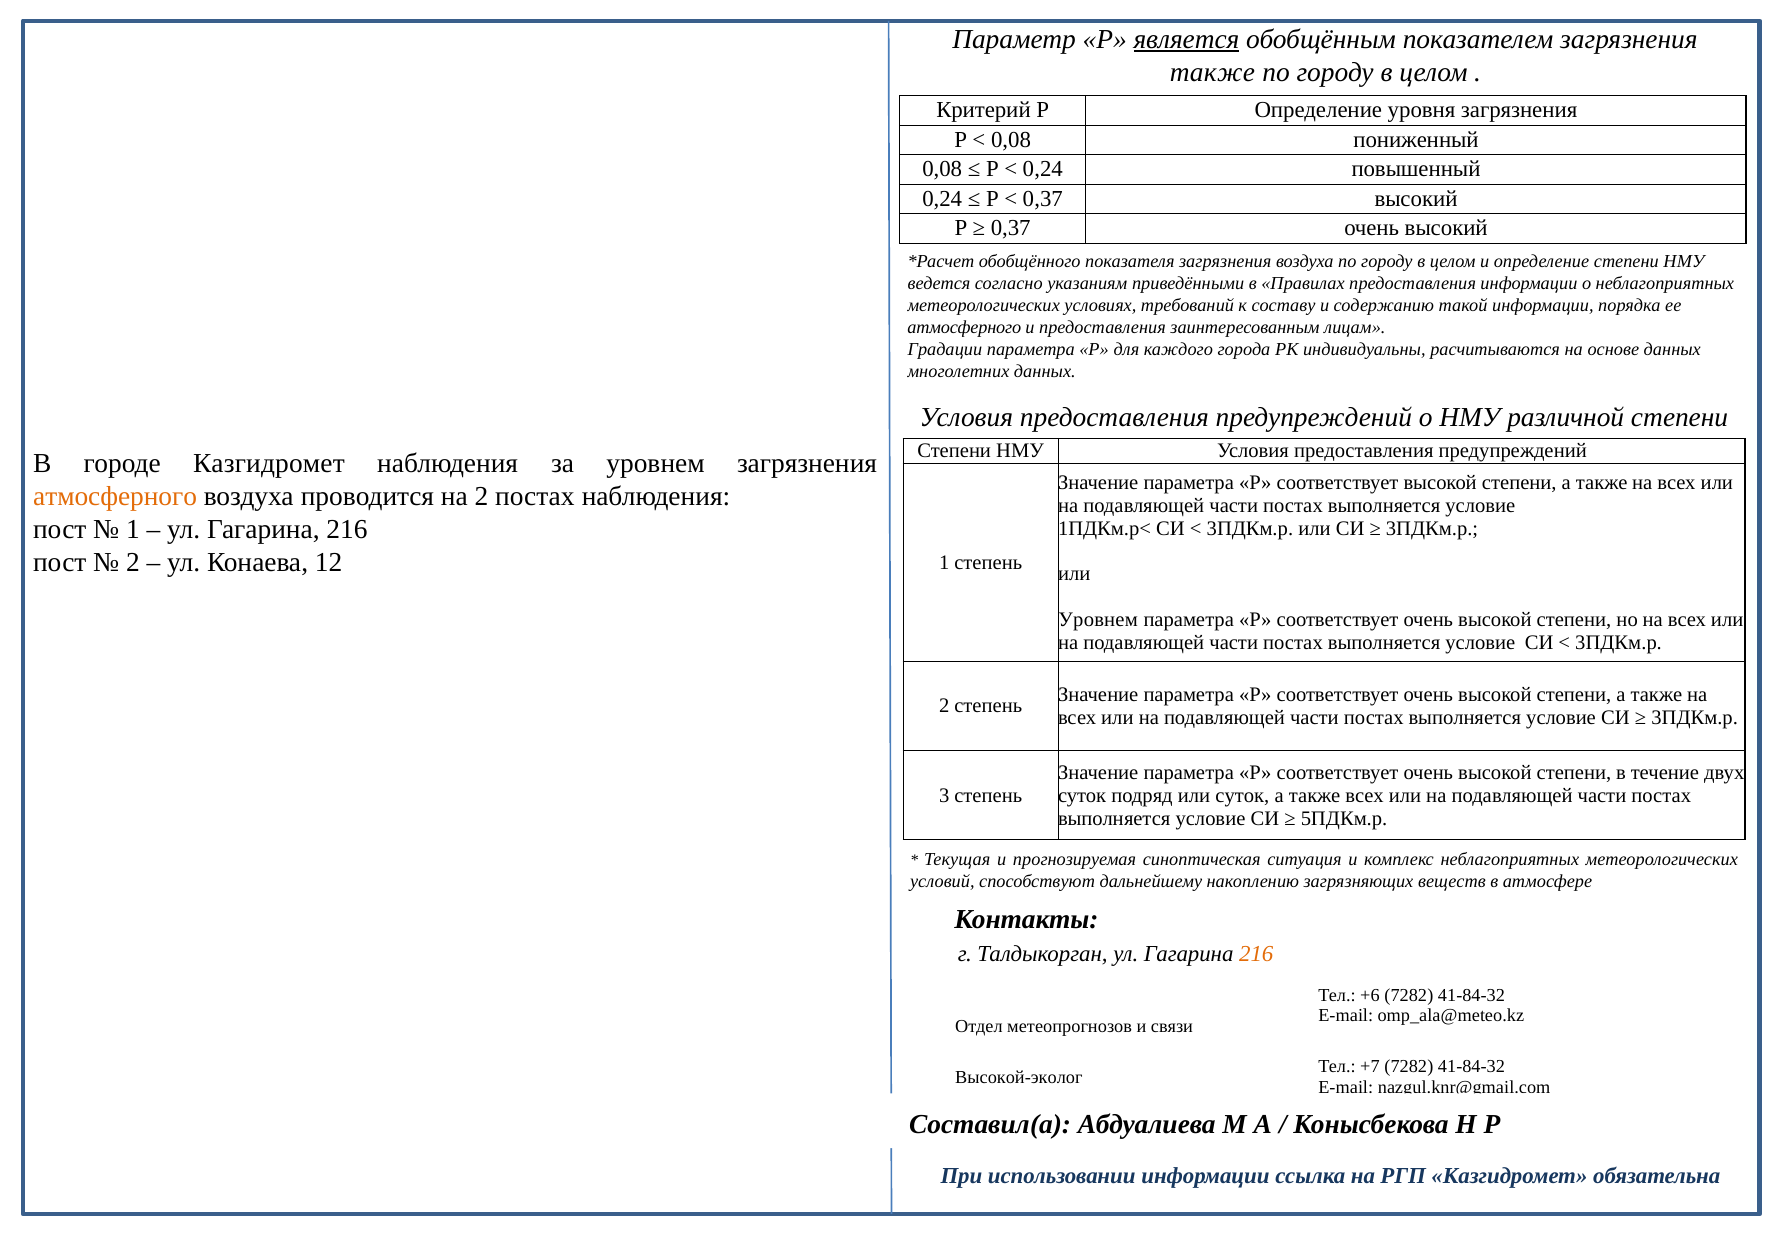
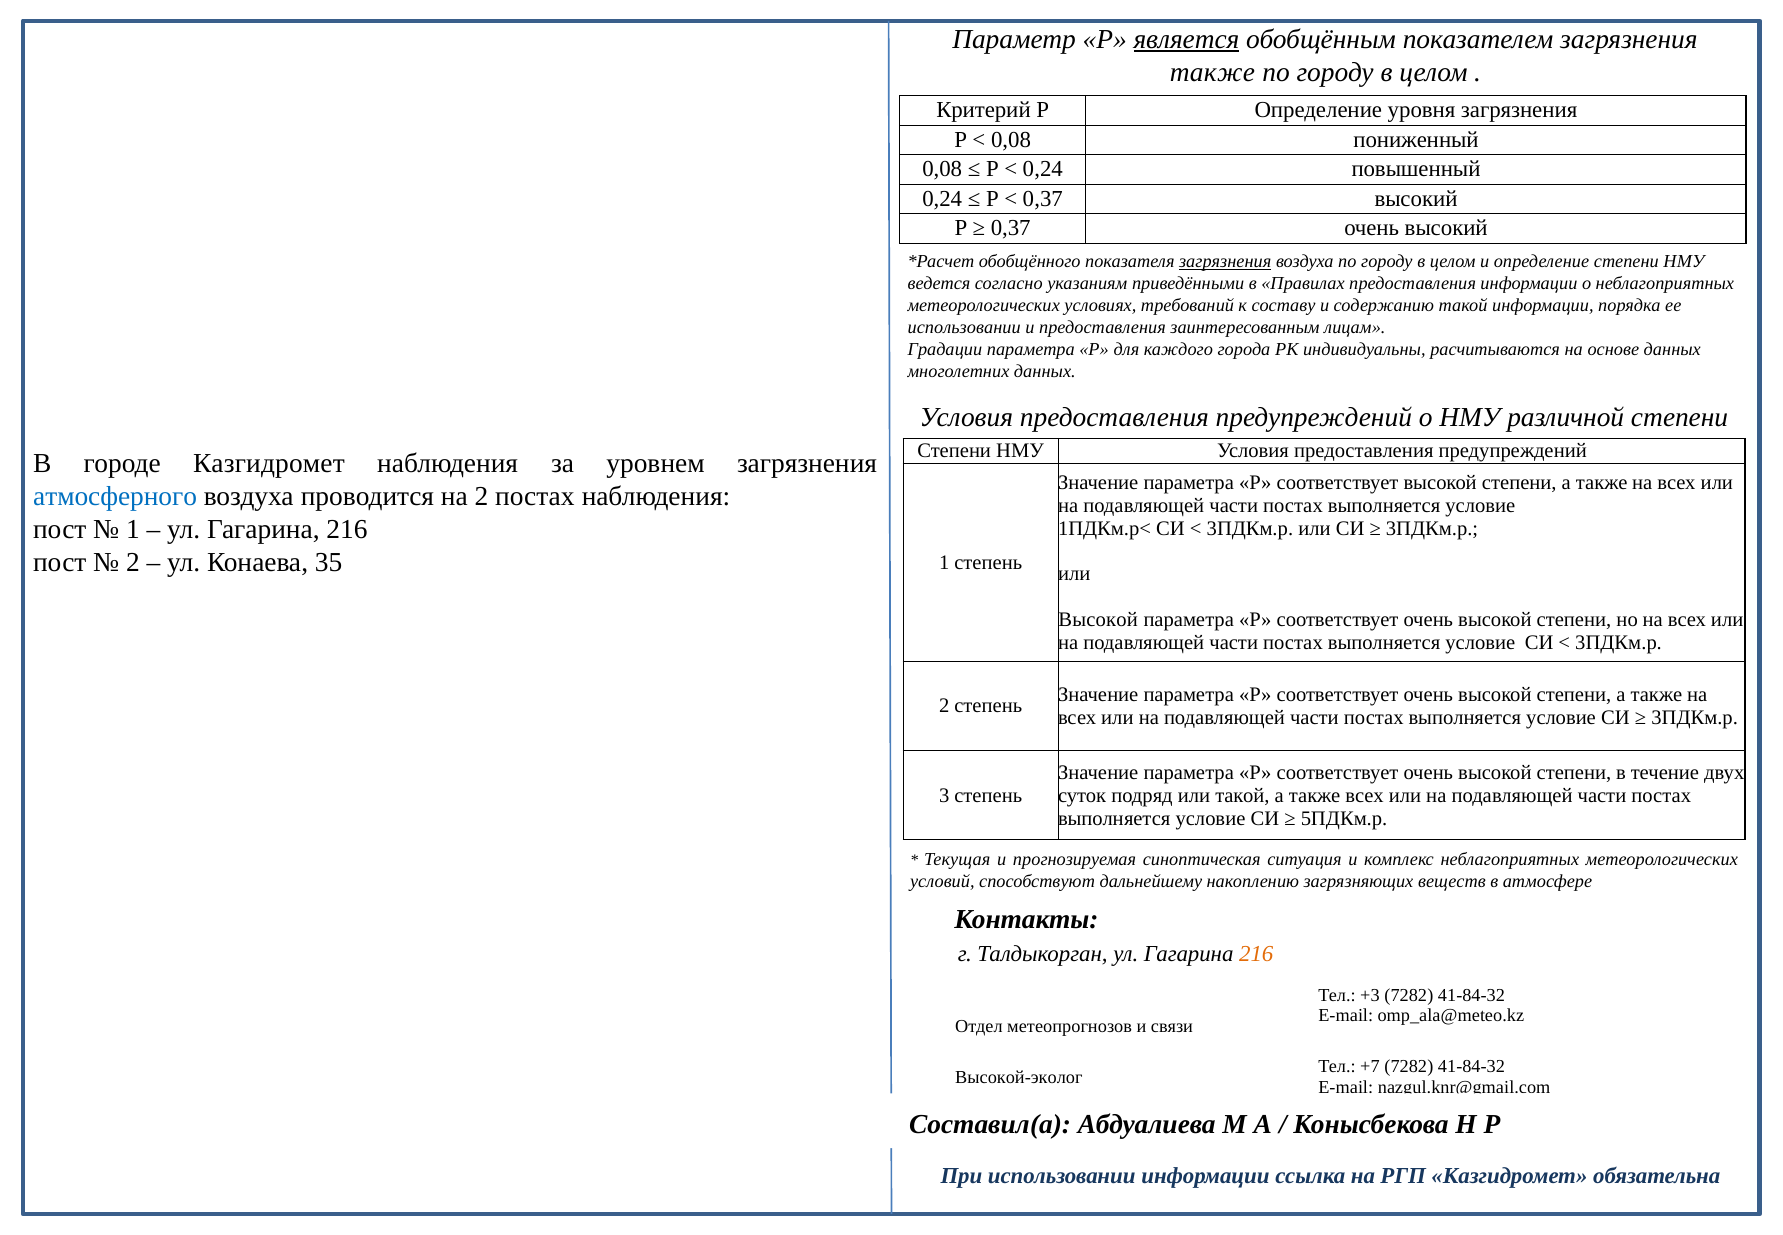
загрязнения at (1225, 262) underline: none -> present
атмосферного at (964, 327): атмосферного -> использовании
атмосферного at (115, 496) colour: orange -> blue
12: 12 -> 35
Уровнем at (1098, 619): Уровнем -> Высокой
или суток: суток -> такой
+6: +6 -> +3
